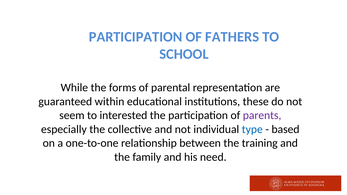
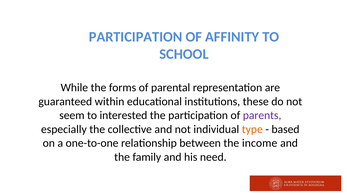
FATHERS: FATHERS -> AFFINITY
type colour: blue -> orange
training: training -> income
